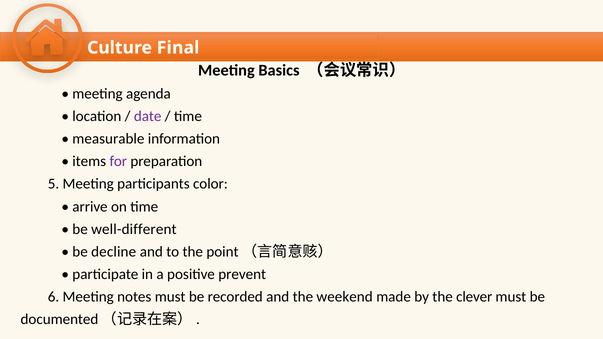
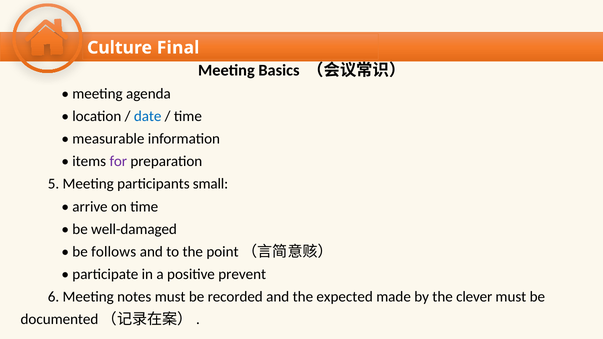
date colour: purple -> blue
color: color -> small
well-different: well-different -> well-damaged
decline: decline -> follows
weekend: weekend -> expected
